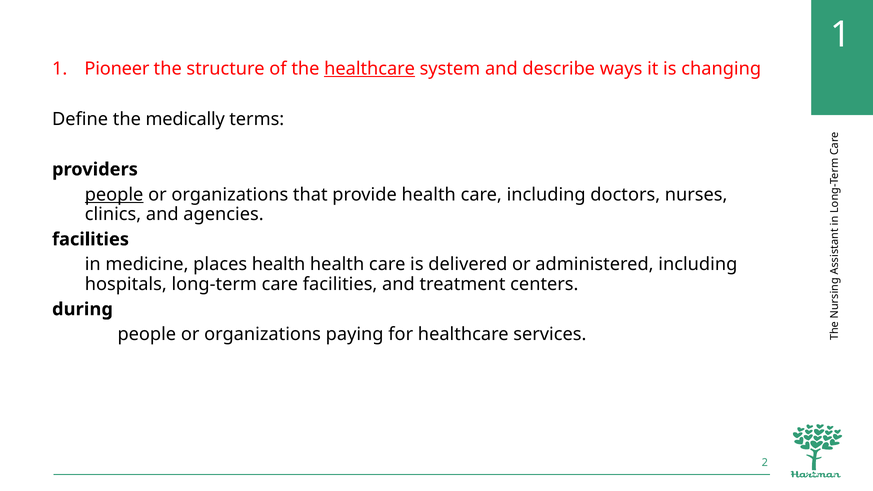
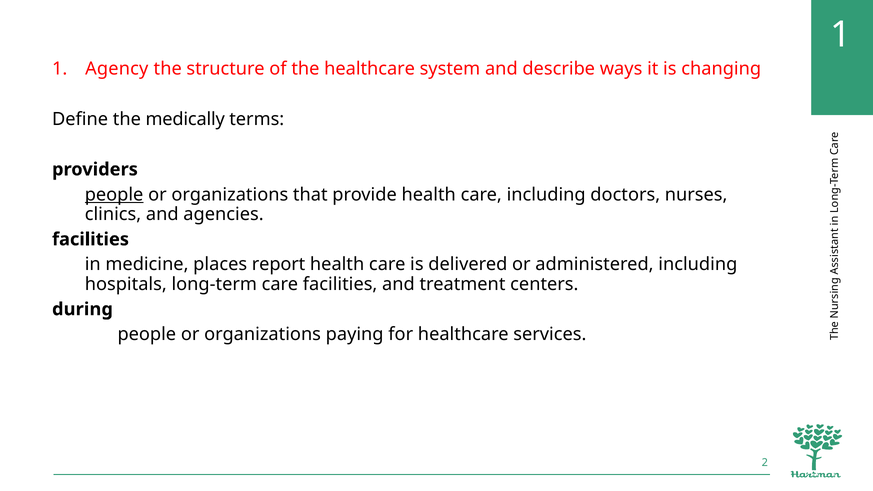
Pioneer: Pioneer -> Agency
healthcare at (370, 69) underline: present -> none
places health: health -> report
